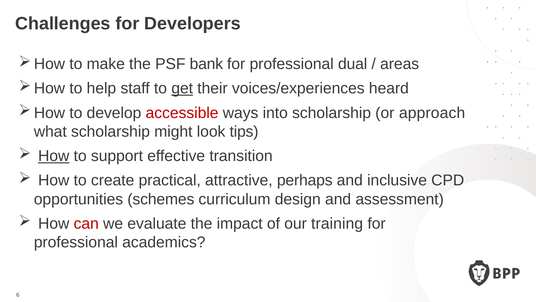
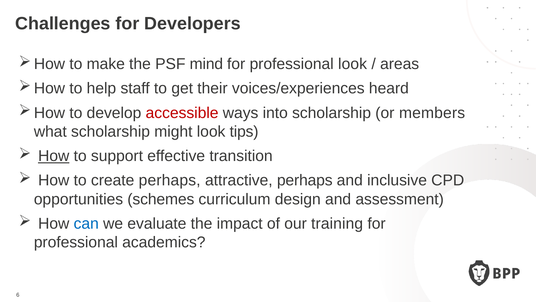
bank: bank -> mind
professional dual: dual -> look
get underline: present -> none
approach: approach -> members
create practical: practical -> perhaps
can colour: red -> blue
